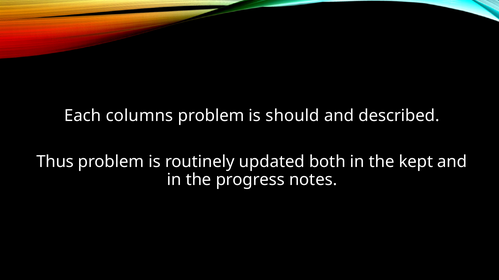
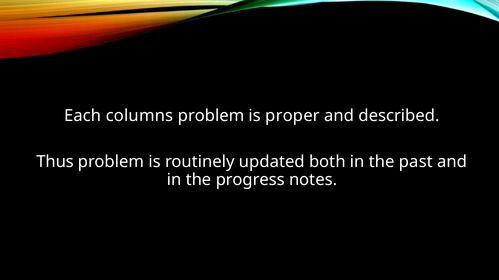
should: should -> proper
kept: kept -> past
